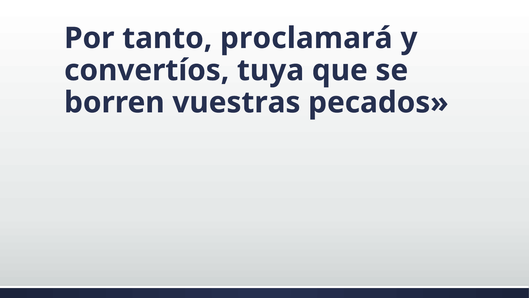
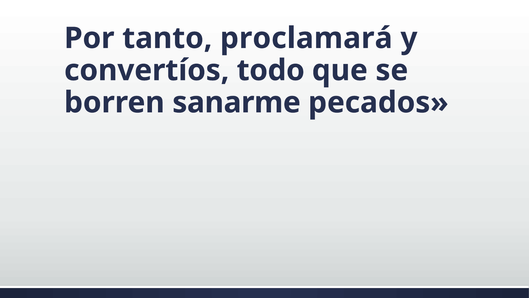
tuya: tuya -> todo
vuestras: vuestras -> sanarme
